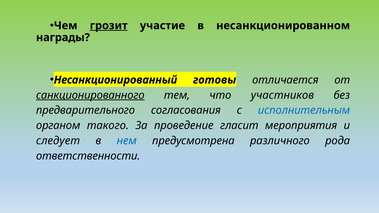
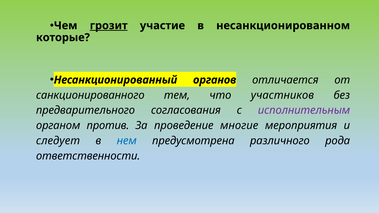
награды: награды -> которые
готовы: готовы -> органов
санкционированного underline: present -> none
исполнительным colour: blue -> purple
такого: такого -> против
гласит: гласит -> многие
